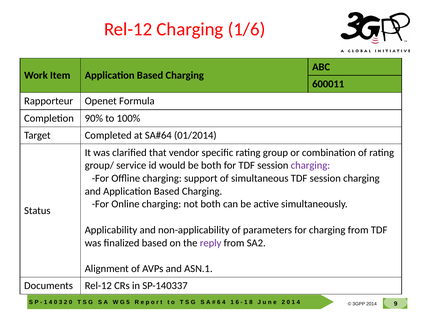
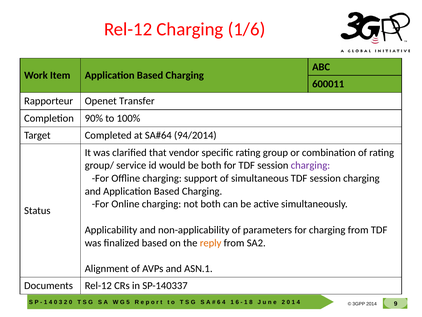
Formula: Formula -> Transfer
01/2014: 01/2014 -> 94/2014
reply colour: purple -> orange
